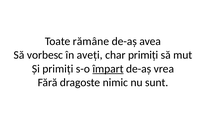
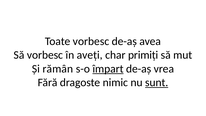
Toate rămâne: rămâne -> vorbesc
Și primiți: primiți -> rămân
sunt underline: none -> present
